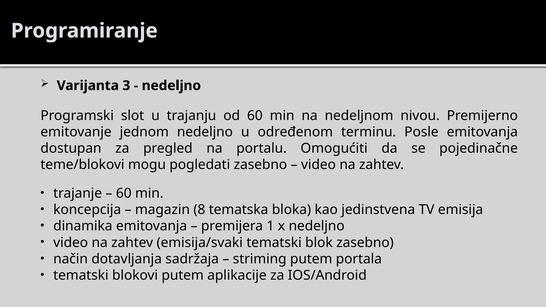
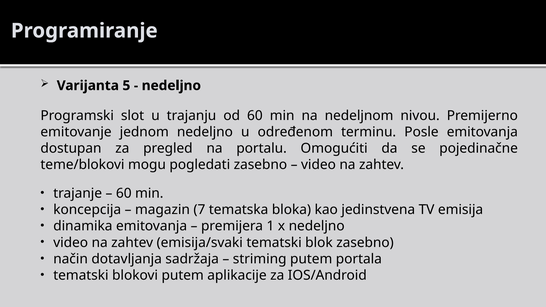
3: 3 -> 5
8: 8 -> 7
